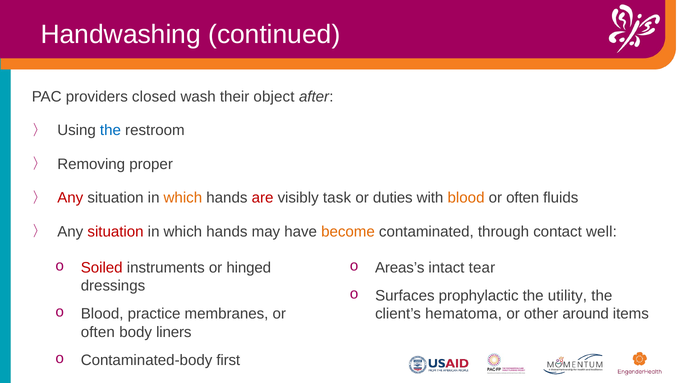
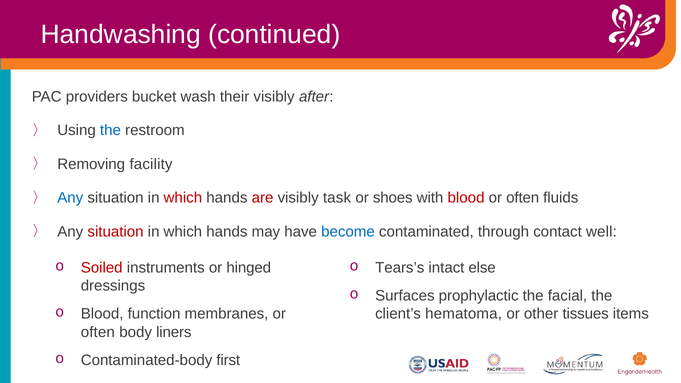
closed: closed -> bucket
their object: object -> visibly
proper: proper -> facility
Any at (70, 198) colour: red -> blue
which at (183, 198) colour: orange -> red
duties: duties -> shoes
blood at (466, 198) colour: orange -> red
become colour: orange -> blue
Areas’s: Areas’s -> Tears’s
tear: tear -> else
utility: utility -> facial
practice: practice -> function
around: around -> tissues
